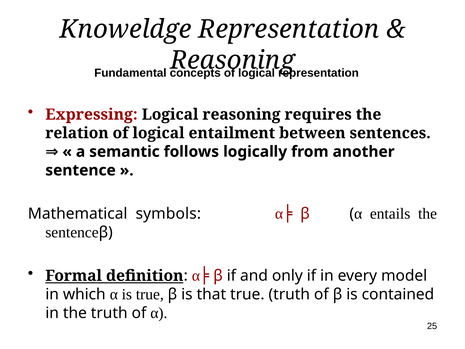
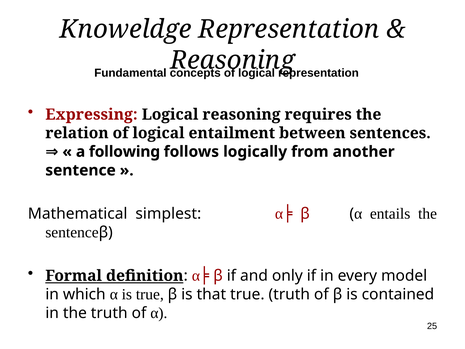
semantic: semantic -> following
symbols: symbols -> simplest
